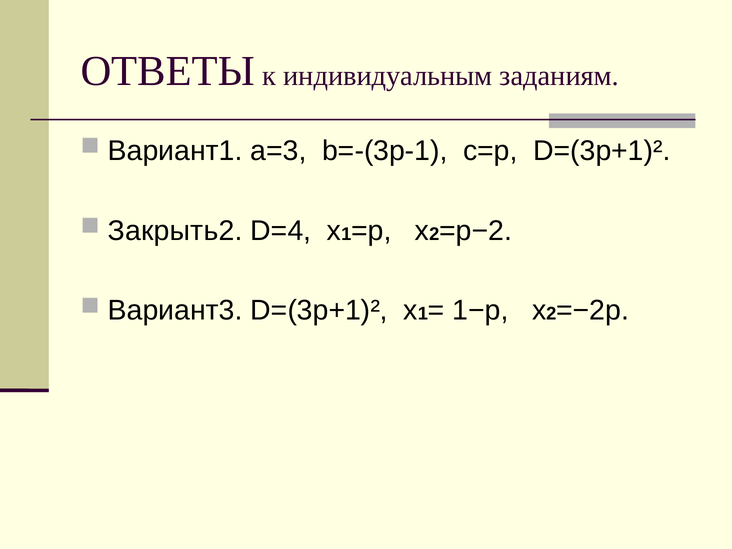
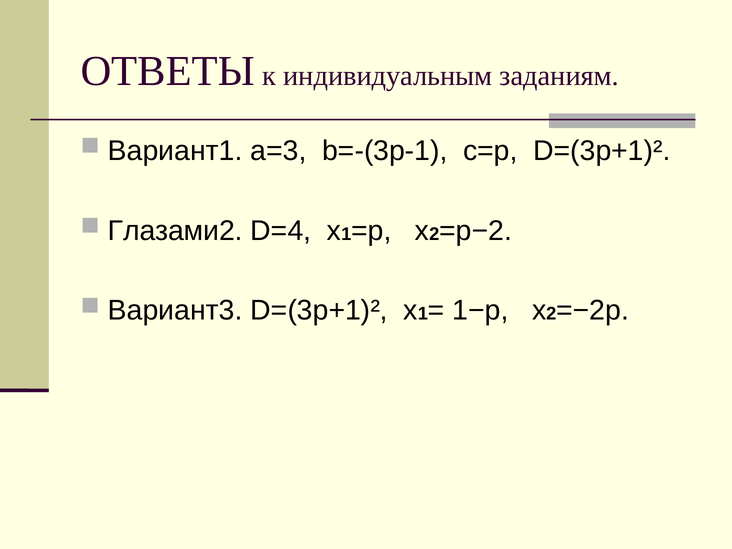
Закрыть2: Закрыть2 -> Глазами2
